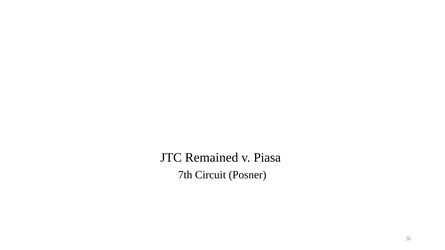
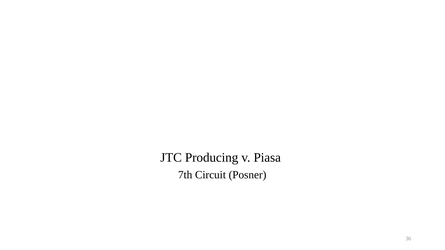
Remained: Remained -> Producing
